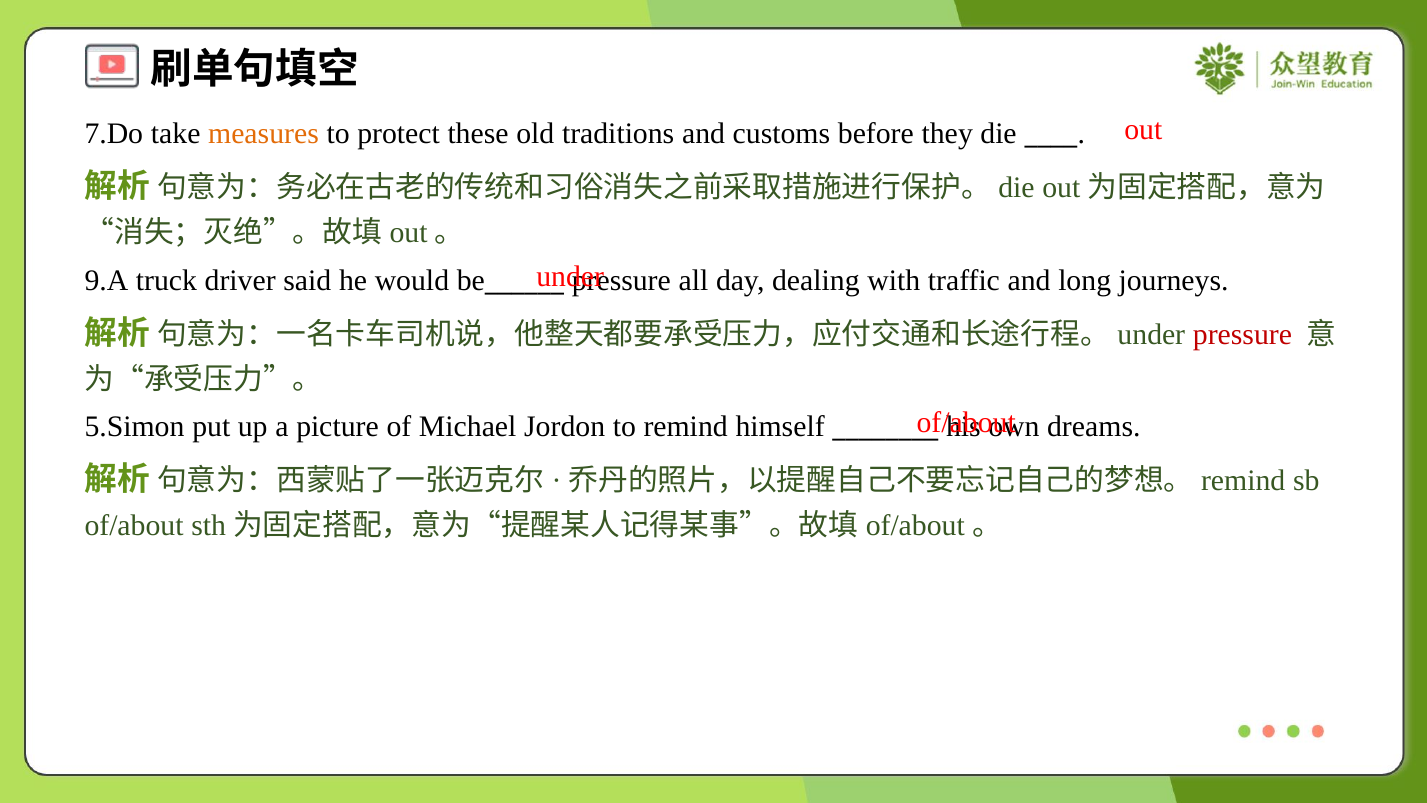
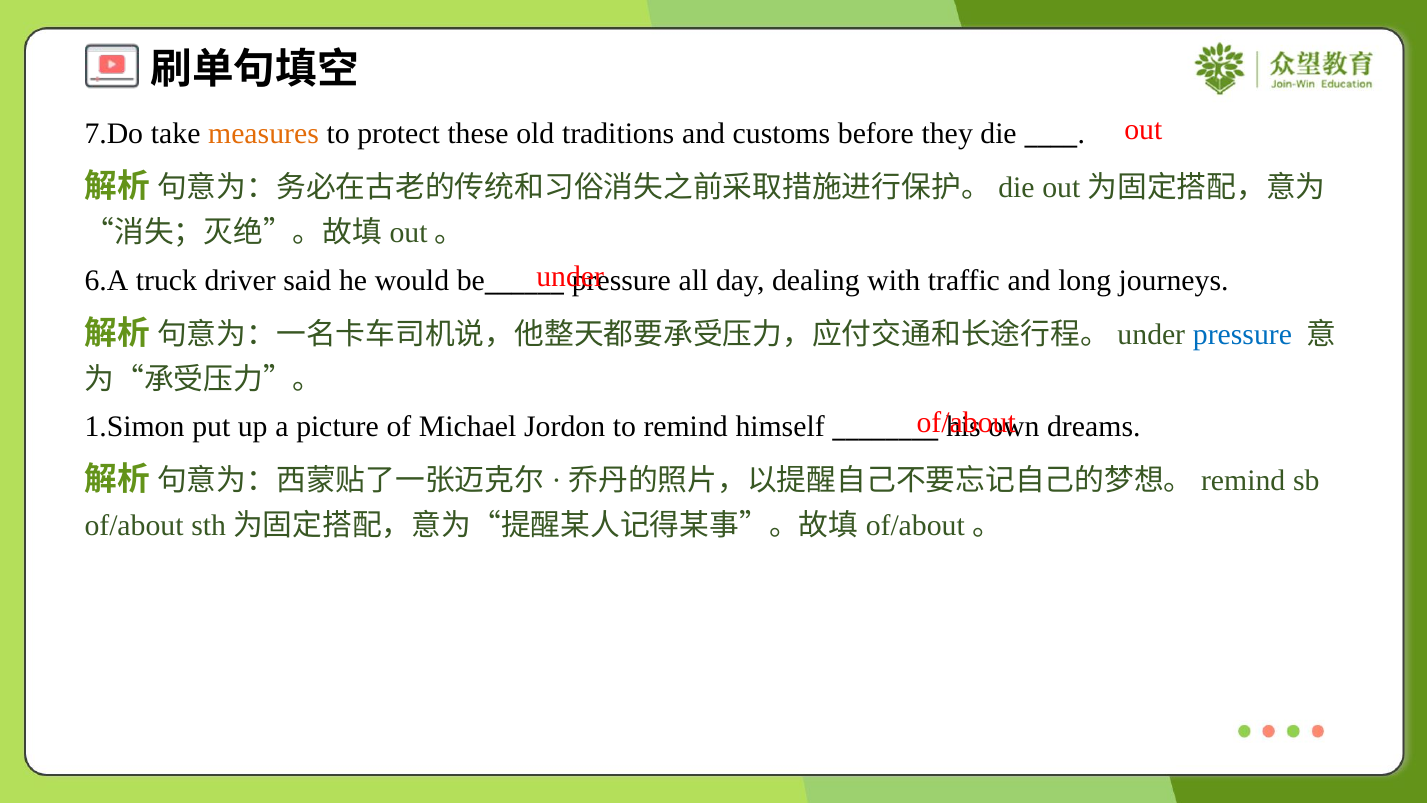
9.A: 9.A -> 6.A
pressure at (1242, 334) colour: red -> blue
5.Simon: 5.Simon -> 1.Simon
